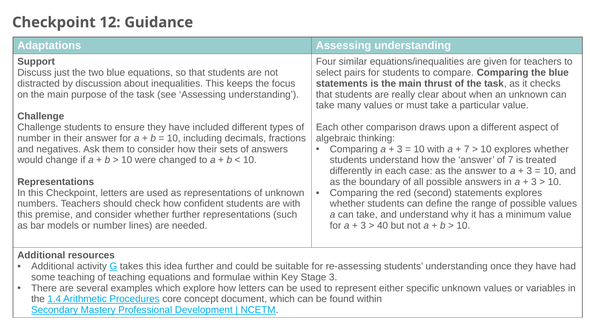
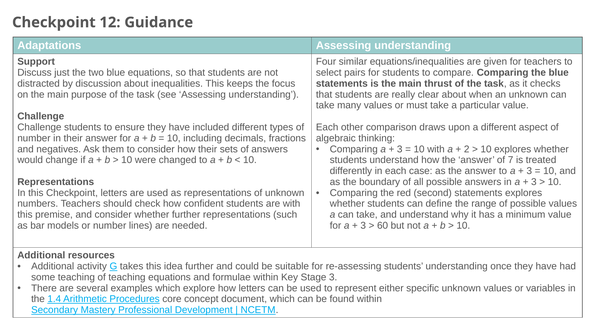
7 at (467, 149): 7 -> 2
40: 40 -> 60
